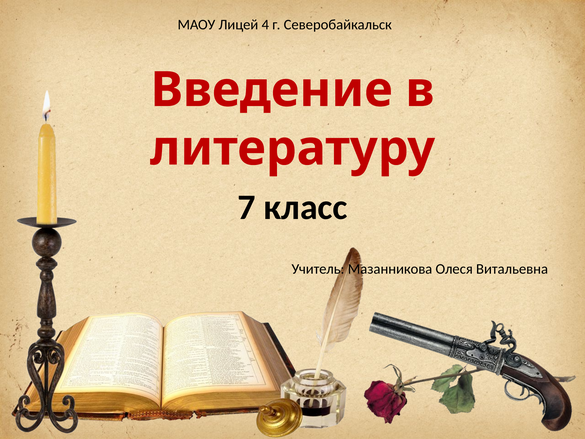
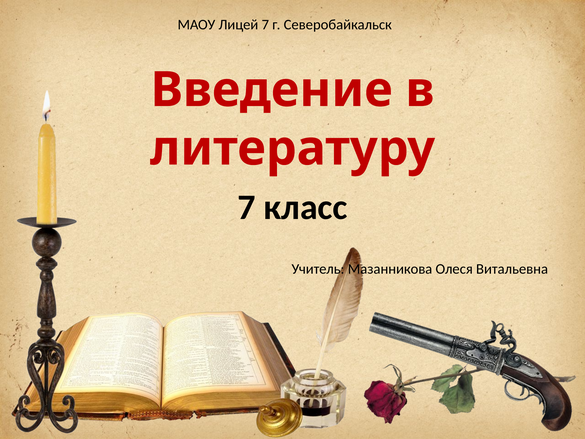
Лицей 4: 4 -> 7
